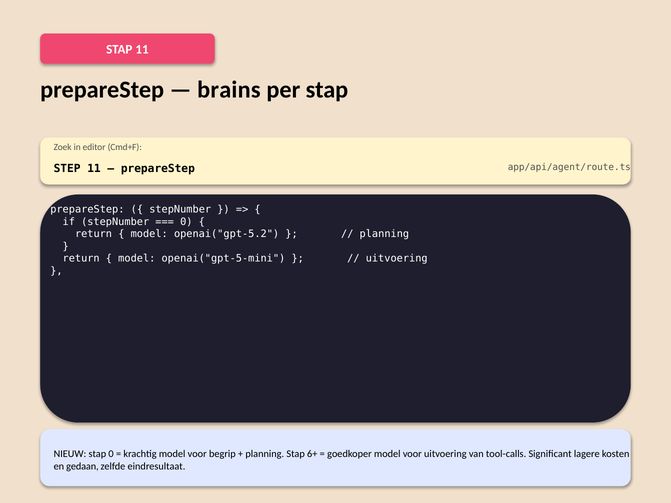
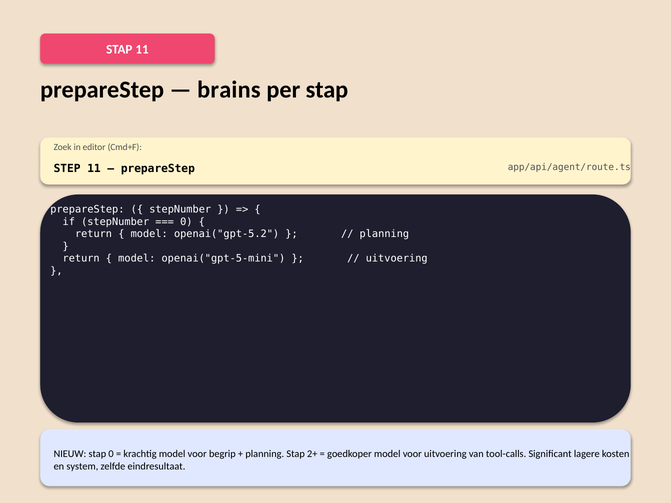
6+: 6+ -> 2+
gedaan: gedaan -> system
